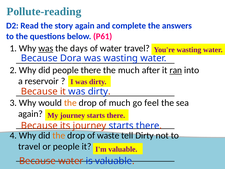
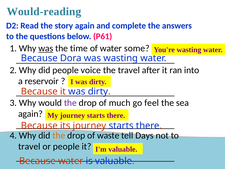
Pollute-reading: Pollute-reading -> Would-reading
days: days -> time
water travel: travel -> some
people there: there -> voice
the much: much -> travel
ran underline: present -> none
the at (70, 103) colour: orange -> purple
tell Dirty: Dirty -> Days
